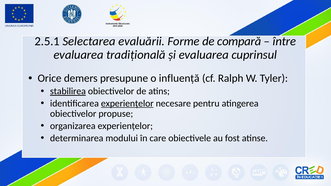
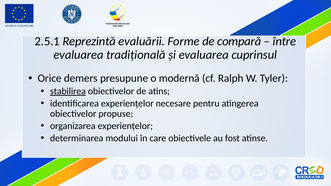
Selectarea: Selectarea -> Reprezintă
influență: influență -> modernă
experiențelor at (127, 103) underline: present -> none
